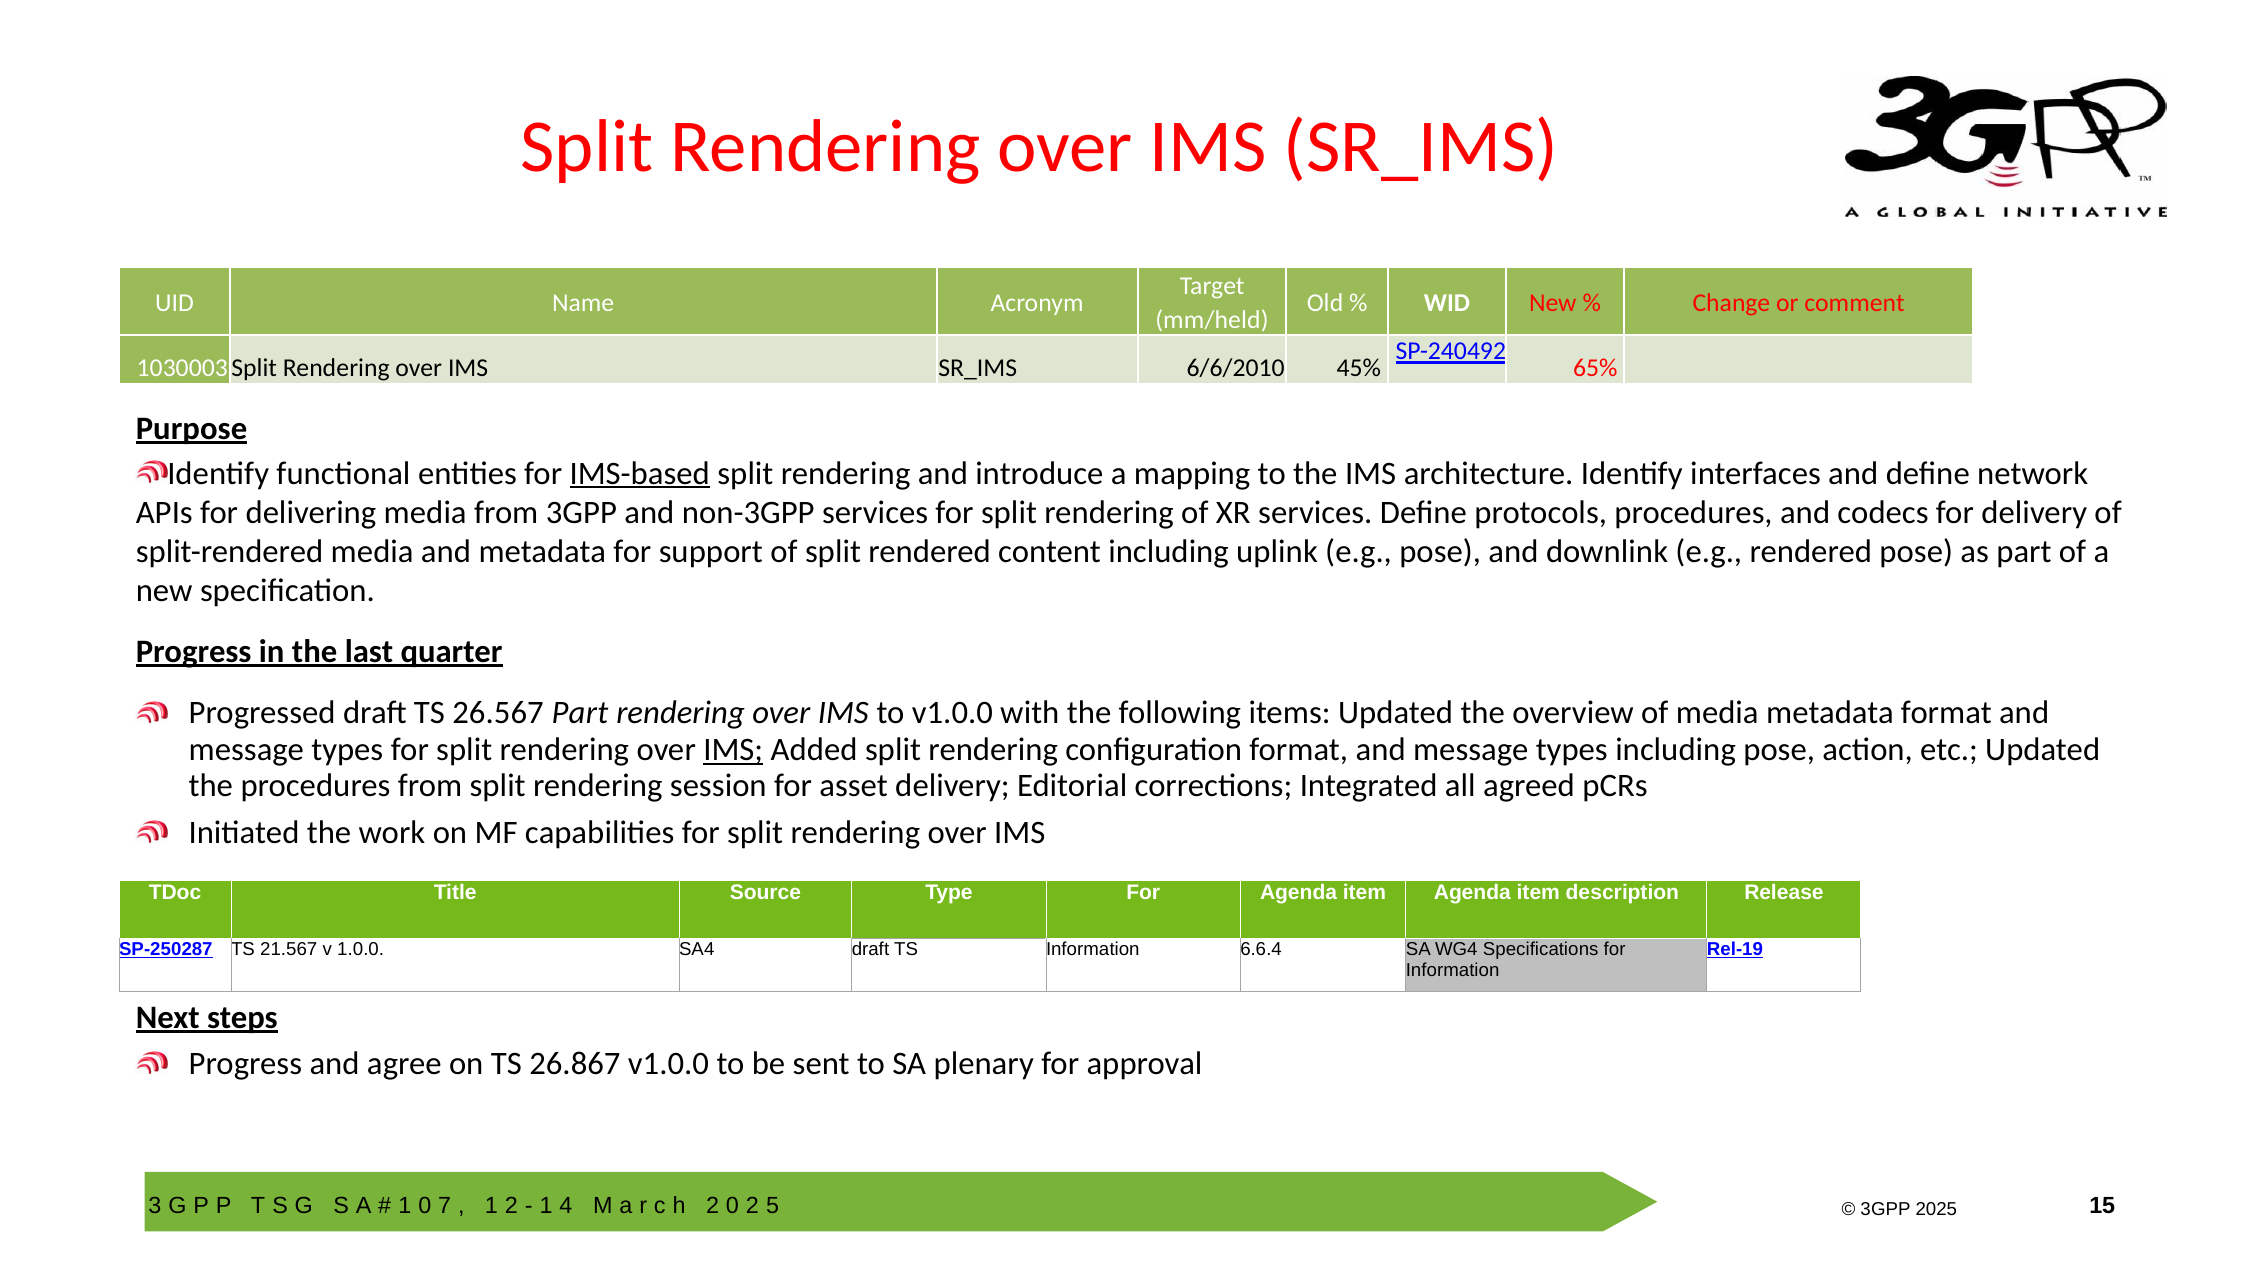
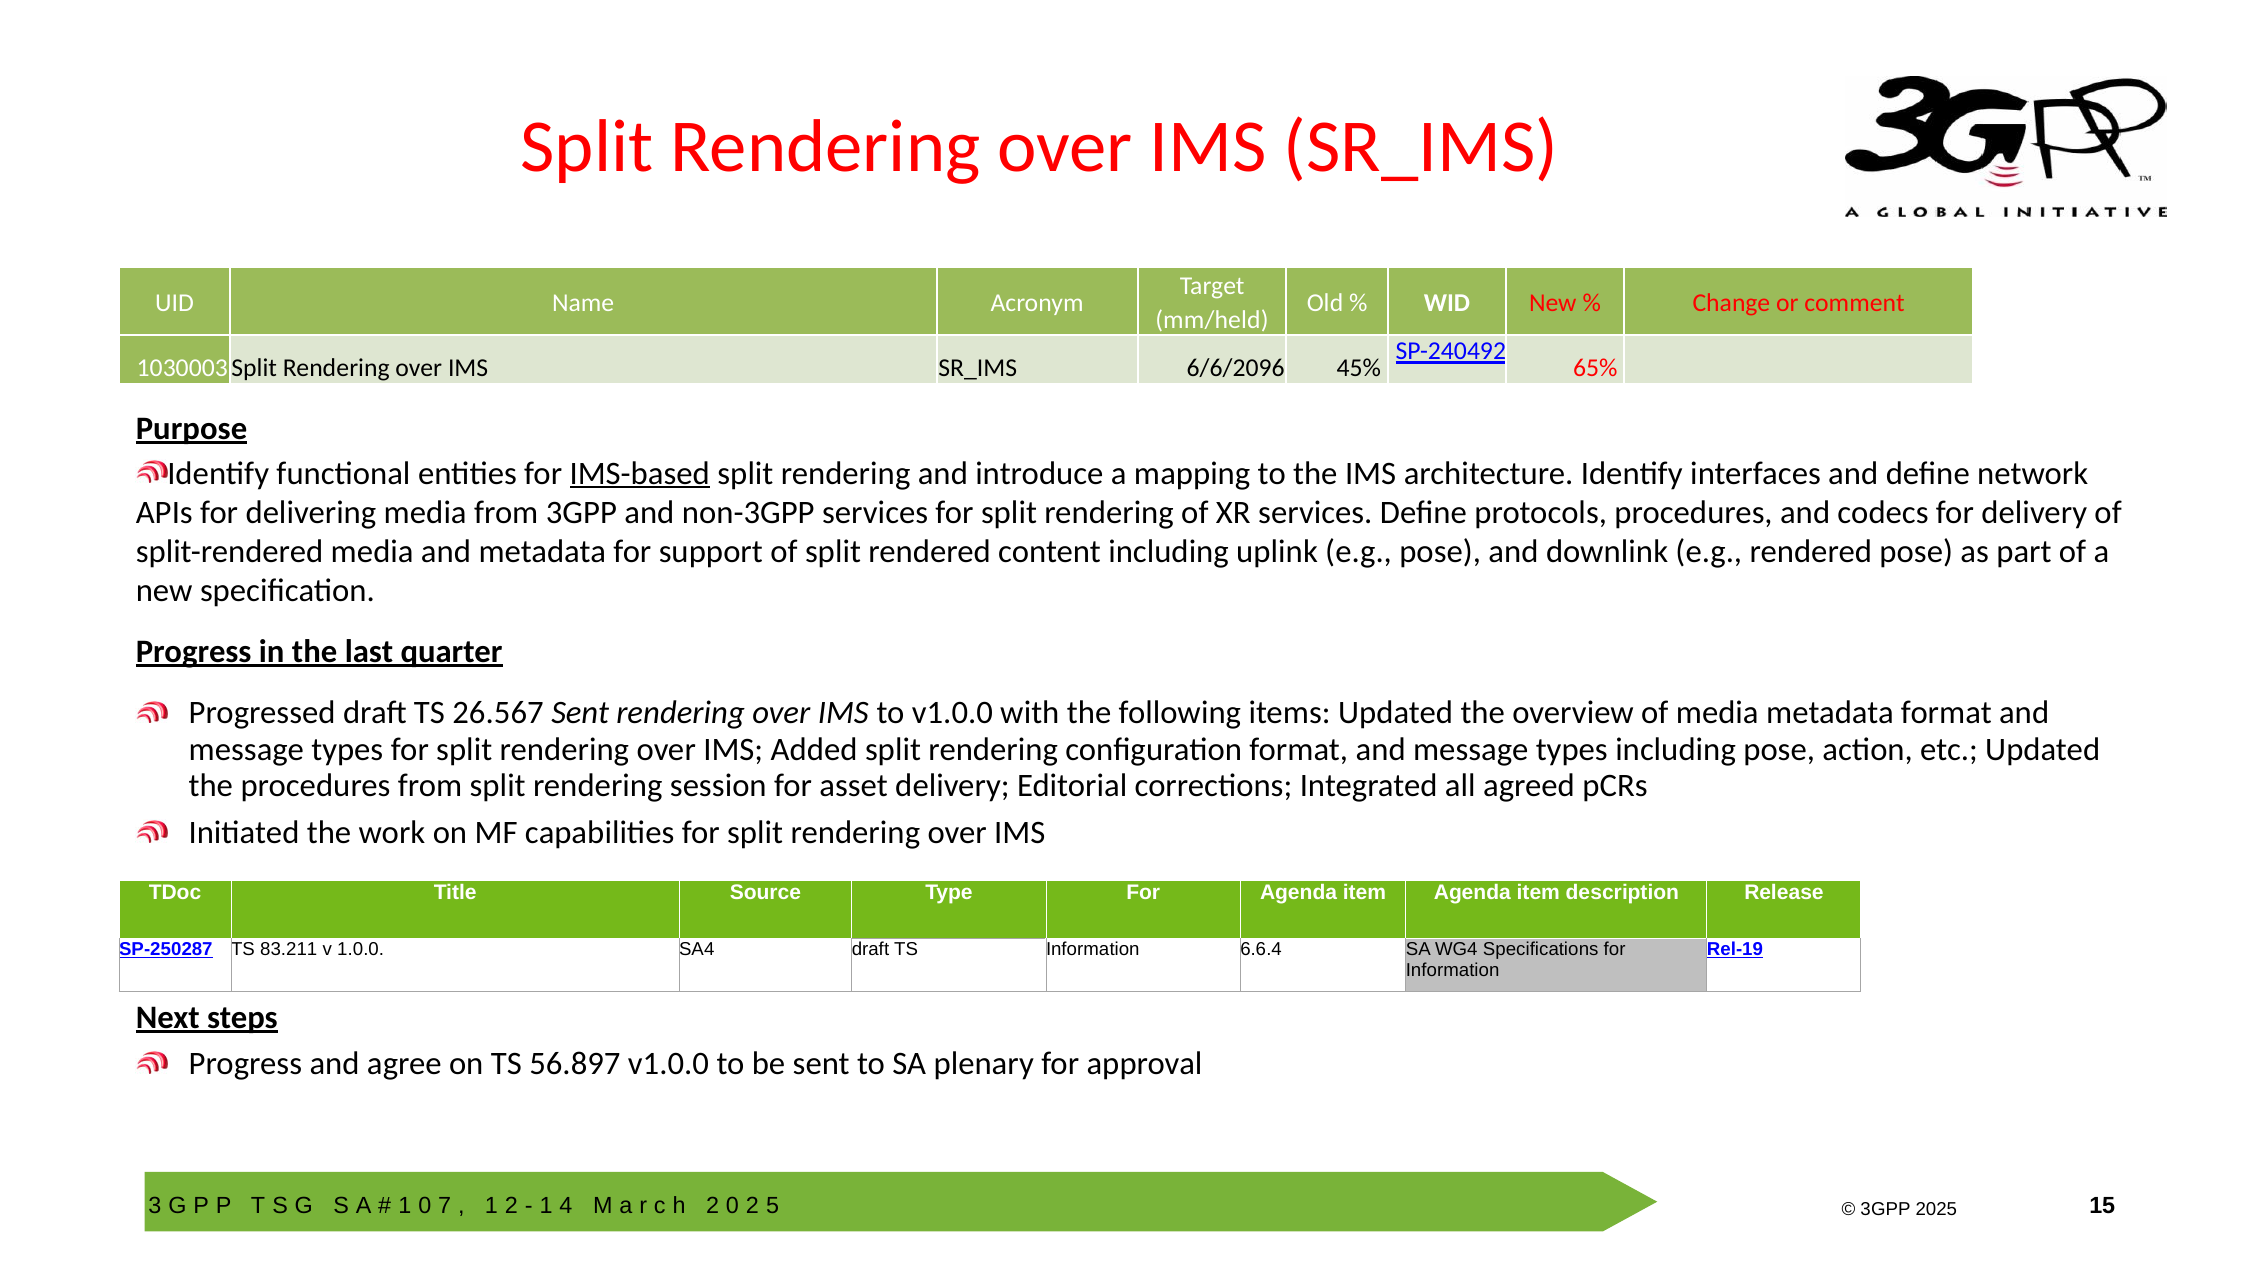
6/6/2010: 6/6/2010 -> 6/6/2096
26.567 Part: Part -> Sent
IMS at (733, 750) underline: present -> none
21.567: 21.567 -> 83.211
26.867: 26.867 -> 56.897
